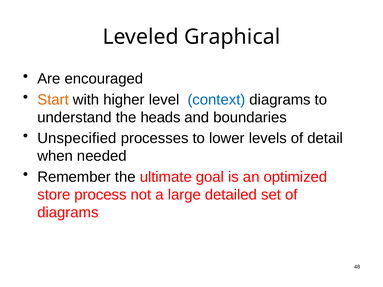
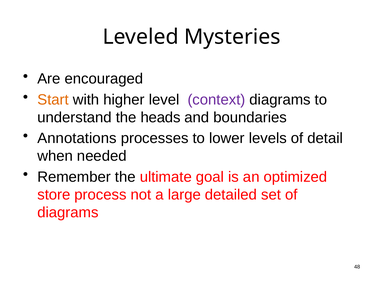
Graphical: Graphical -> Mysteries
context colour: blue -> purple
Unspecified: Unspecified -> Annotations
